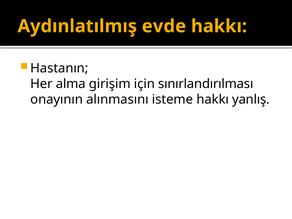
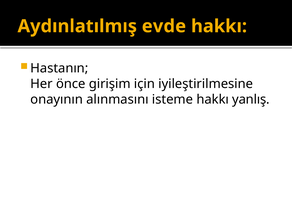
alma: alma -> önce
sınırlandırılması: sınırlandırılması -> iyileştirilmesine
